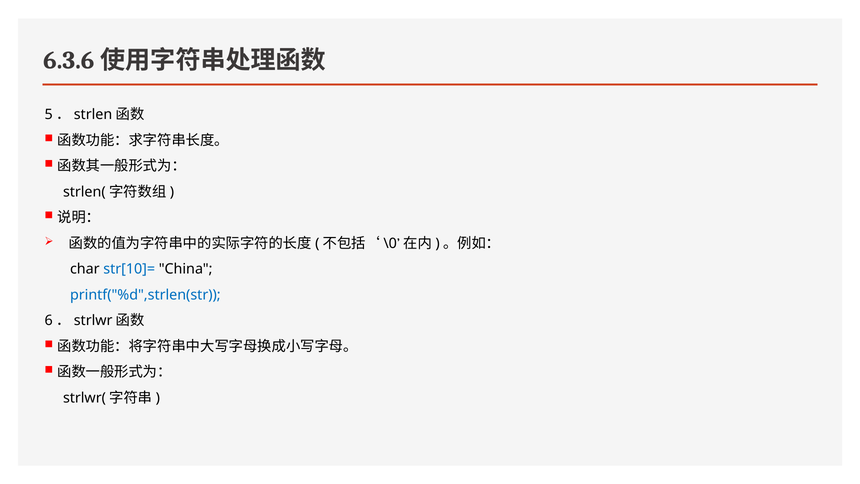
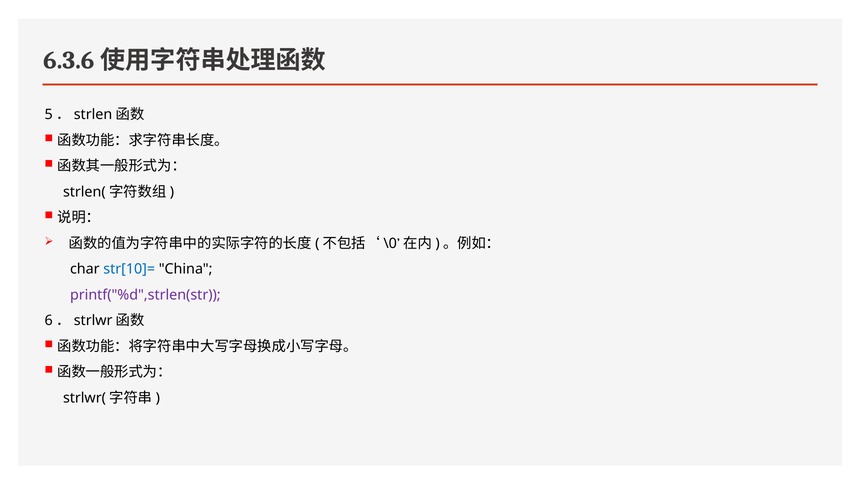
printf("%d",strlen(str colour: blue -> purple
